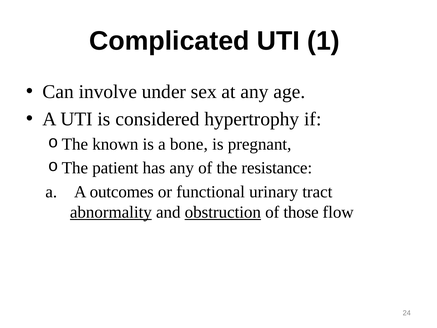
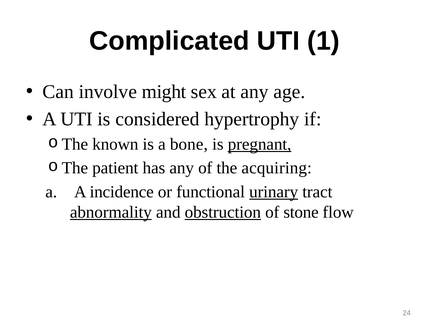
under: under -> might
pregnant underline: none -> present
resistance: resistance -> acquiring
outcomes: outcomes -> incidence
urinary underline: none -> present
those: those -> stone
